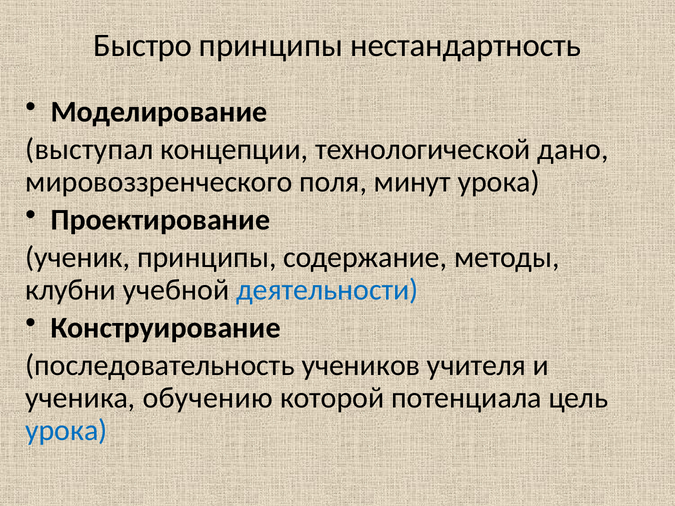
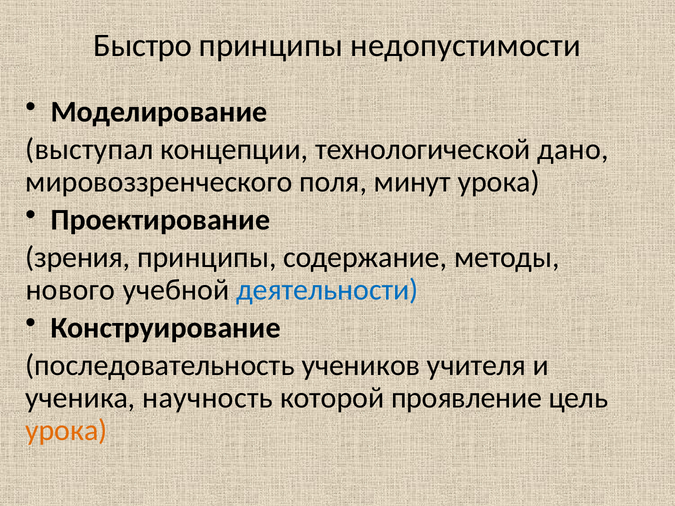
нестандартность: нестандартность -> недопустимости
ученик: ученик -> зрения
клубни: клубни -> нового
обучению: обучению -> научность
потенциала: потенциала -> проявление
урока at (66, 431) colour: blue -> orange
